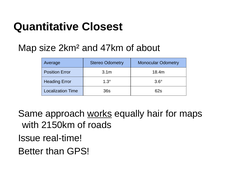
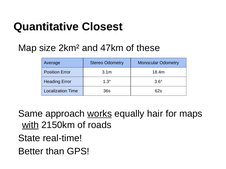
about: about -> these
with underline: none -> present
Issue: Issue -> State
